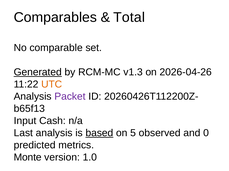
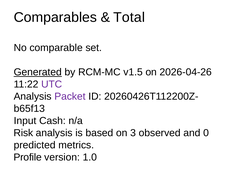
v1.3: v1.3 -> v1.5
UTC colour: orange -> purple
Last: Last -> Risk
based underline: present -> none
5: 5 -> 3
Monte: Monte -> Profile
